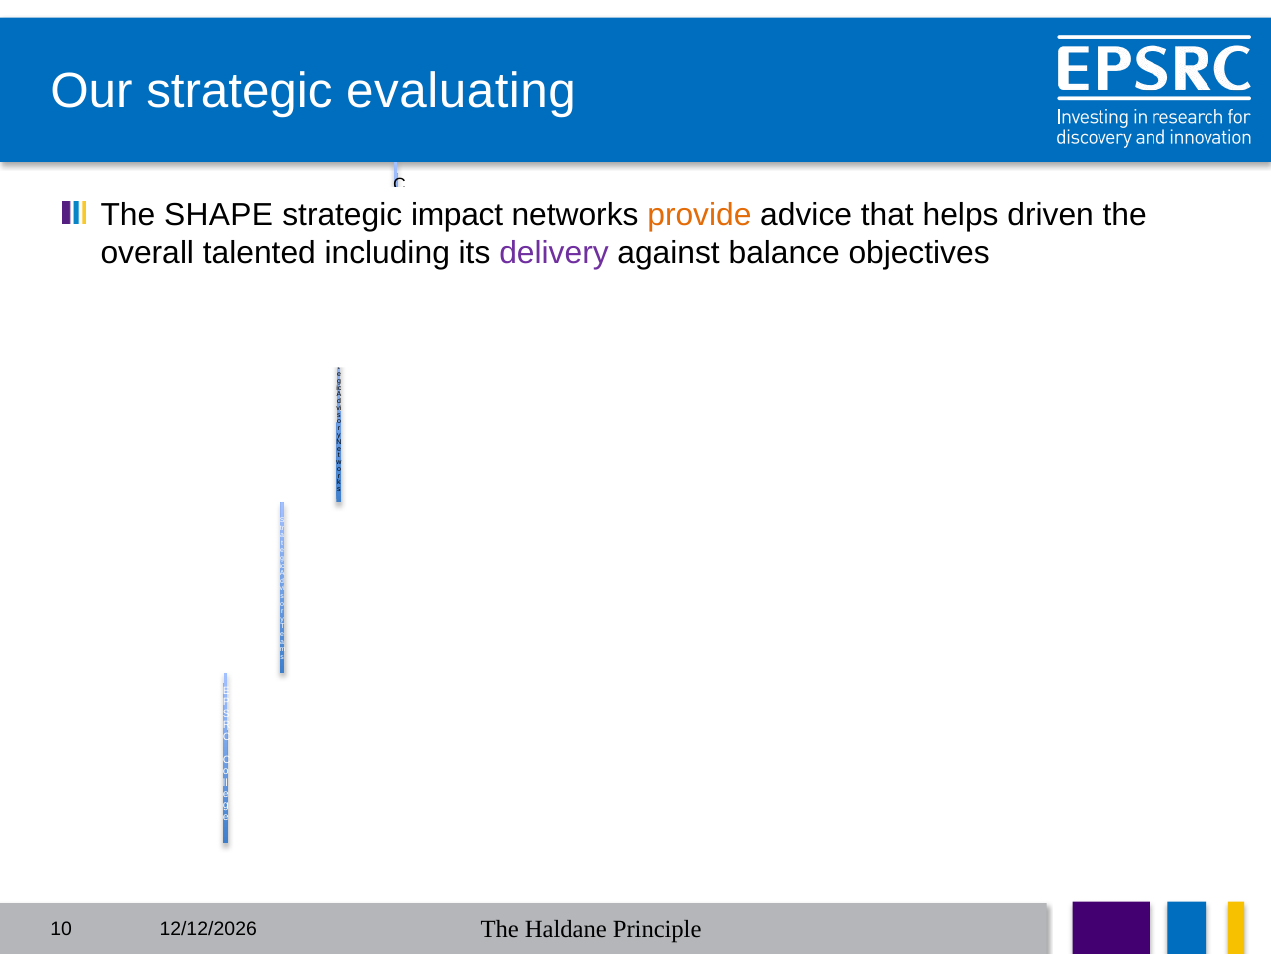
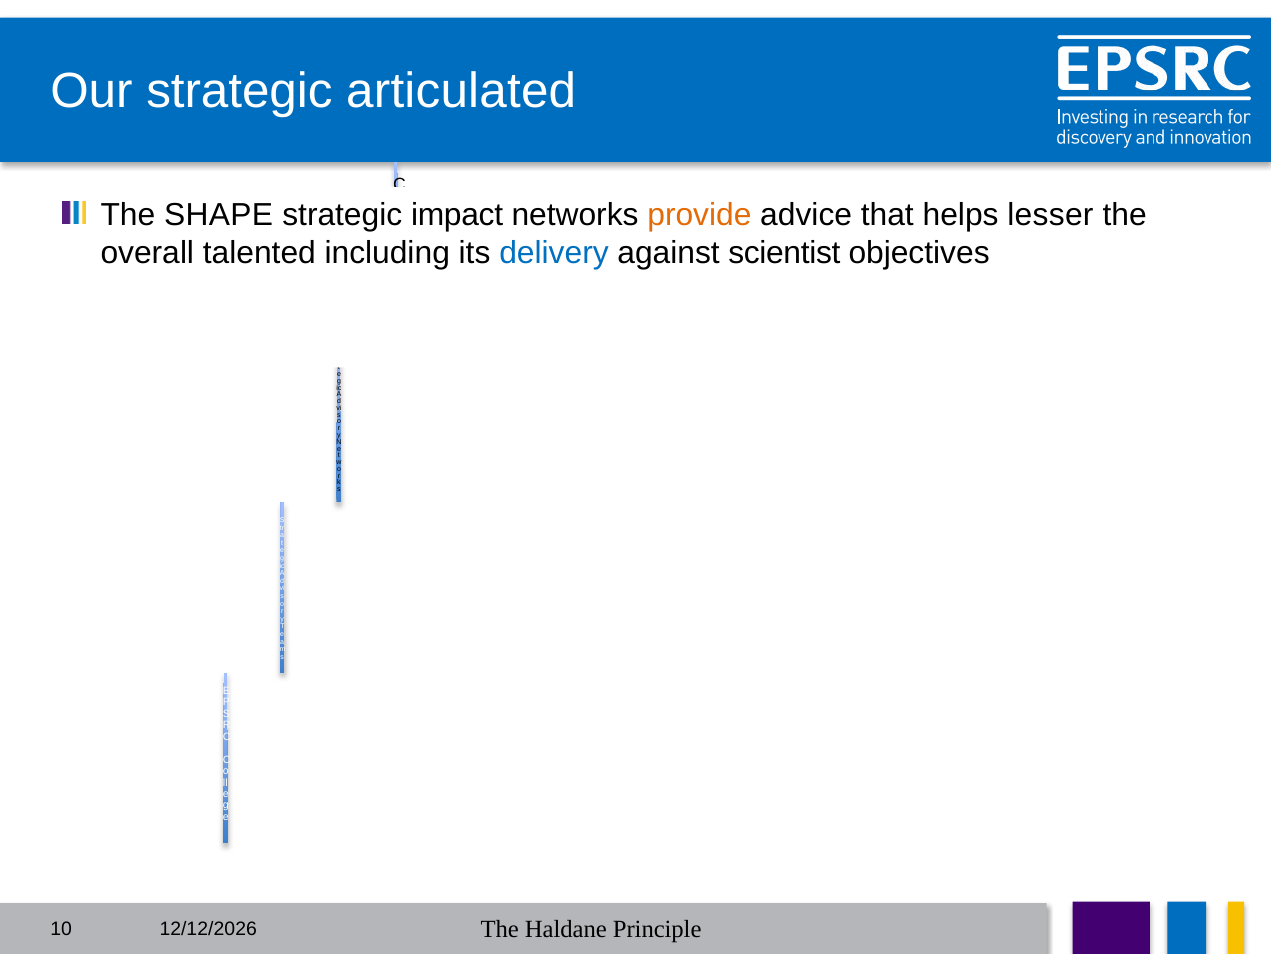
evaluating: evaluating -> articulated
driven: driven -> lesser
delivery colour: purple -> blue
balance: balance -> scientist
